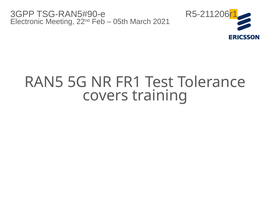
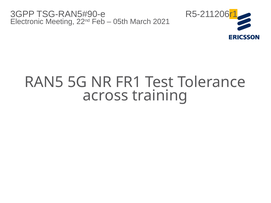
covers: covers -> across
